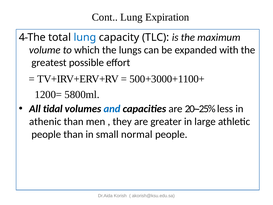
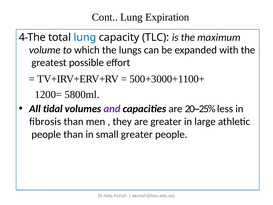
and colour: blue -> purple
athenic: athenic -> ﬁbrosis
small normal: normal -> greater
